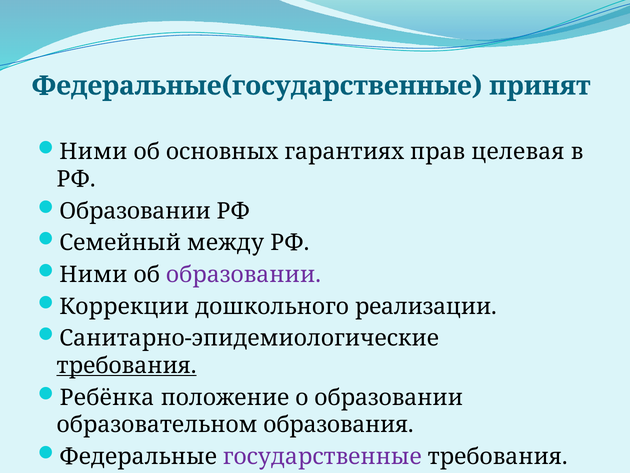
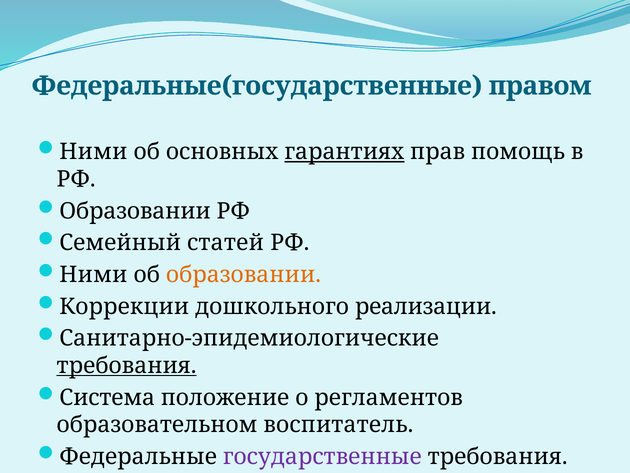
принят: принят -> правом
гарантиях underline: none -> present
целевая: целевая -> помощь
между: между -> статей
образовании at (243, 274) colour: purple -> orange
Ребёнка: Ребёнка -> Система
о образовании: образовании -> регламентов
образования: образования -> воспитатель
